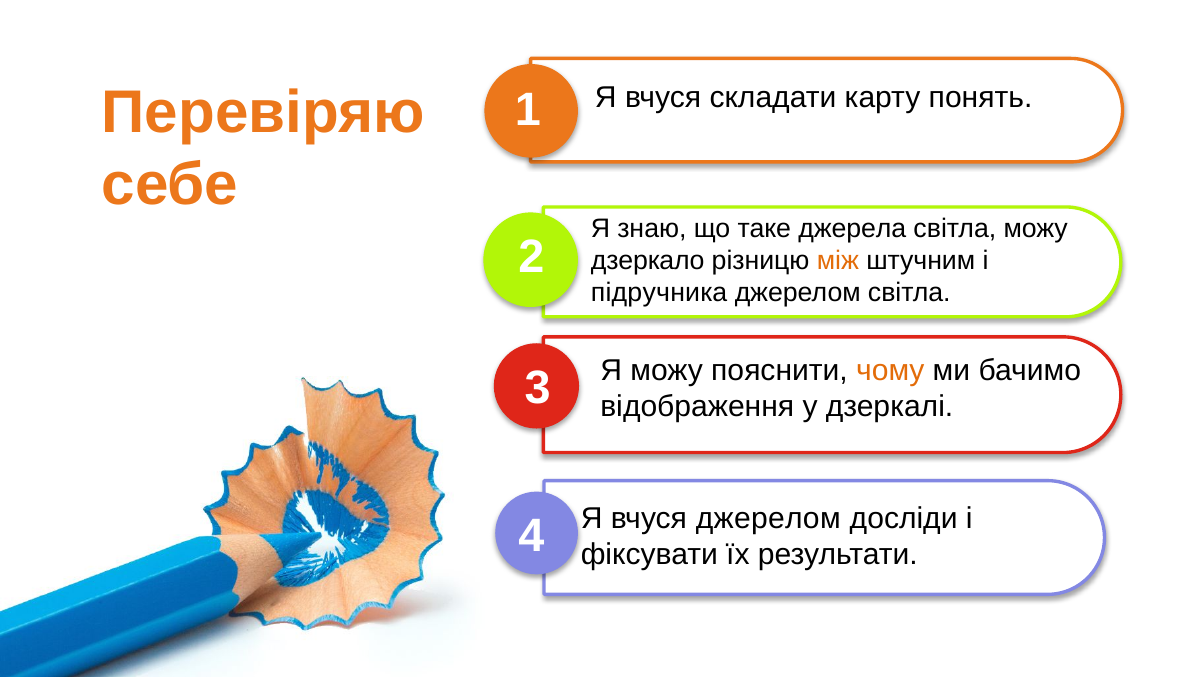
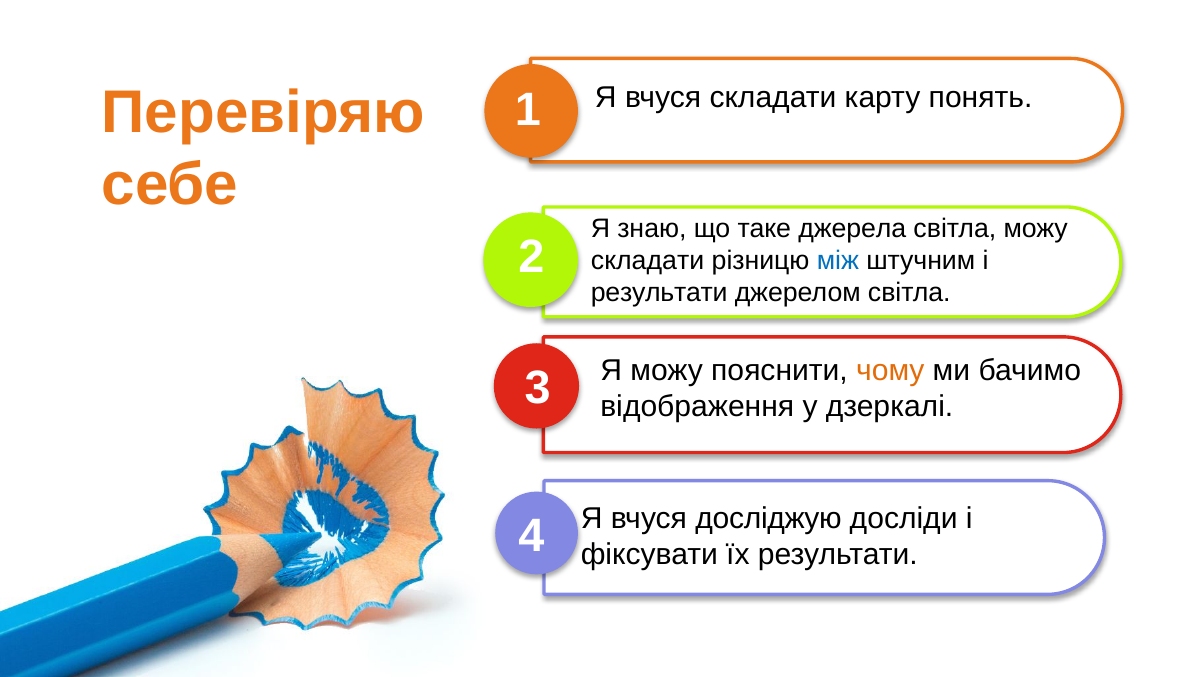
дзеркало at (648, 260): дзеркало -> складати
між colour: orange -> blue
підручника at (659, 292): підручника -> результати
вчуся джерелом: джерелом -> досліджую
